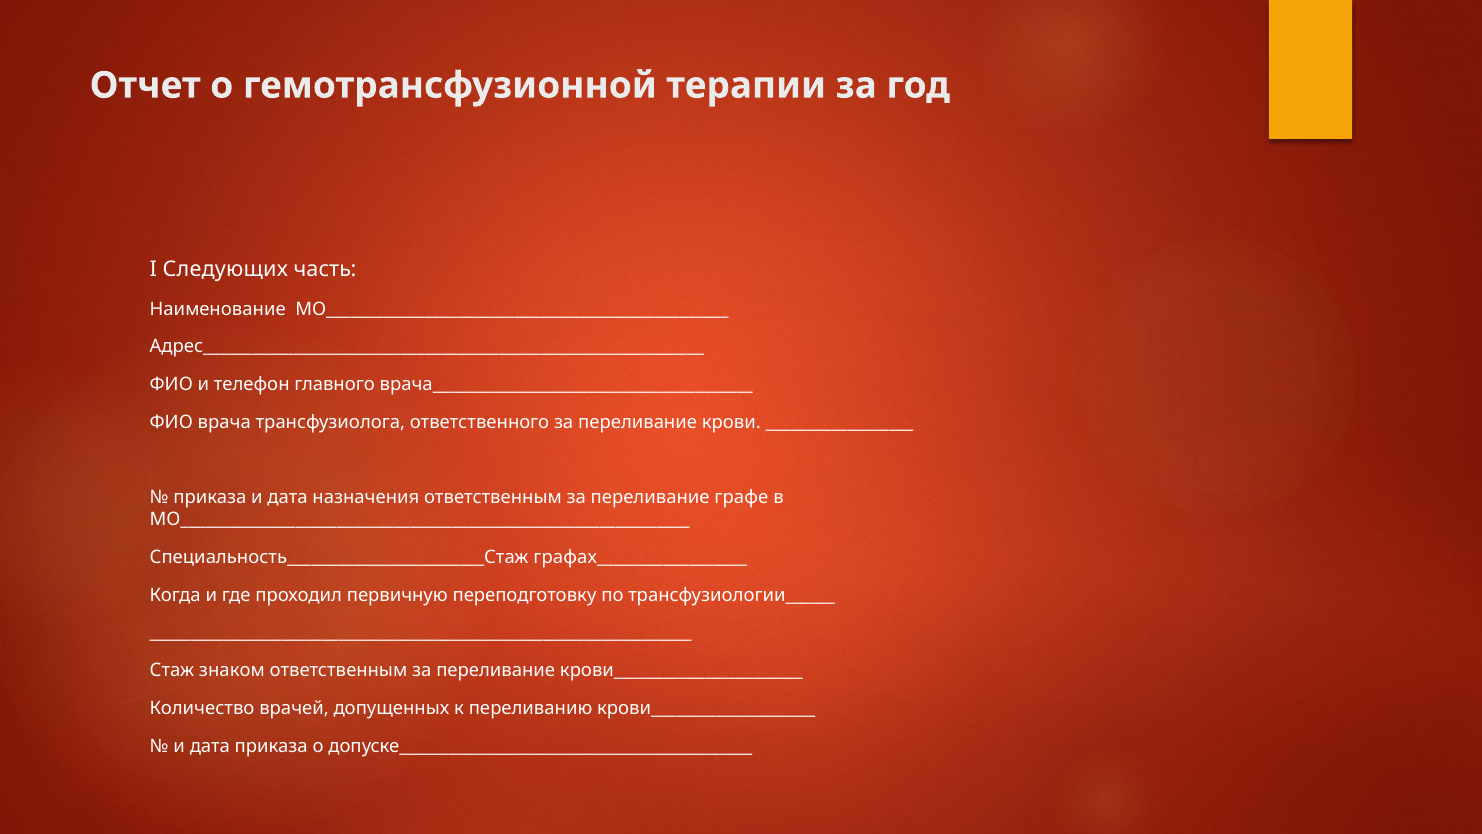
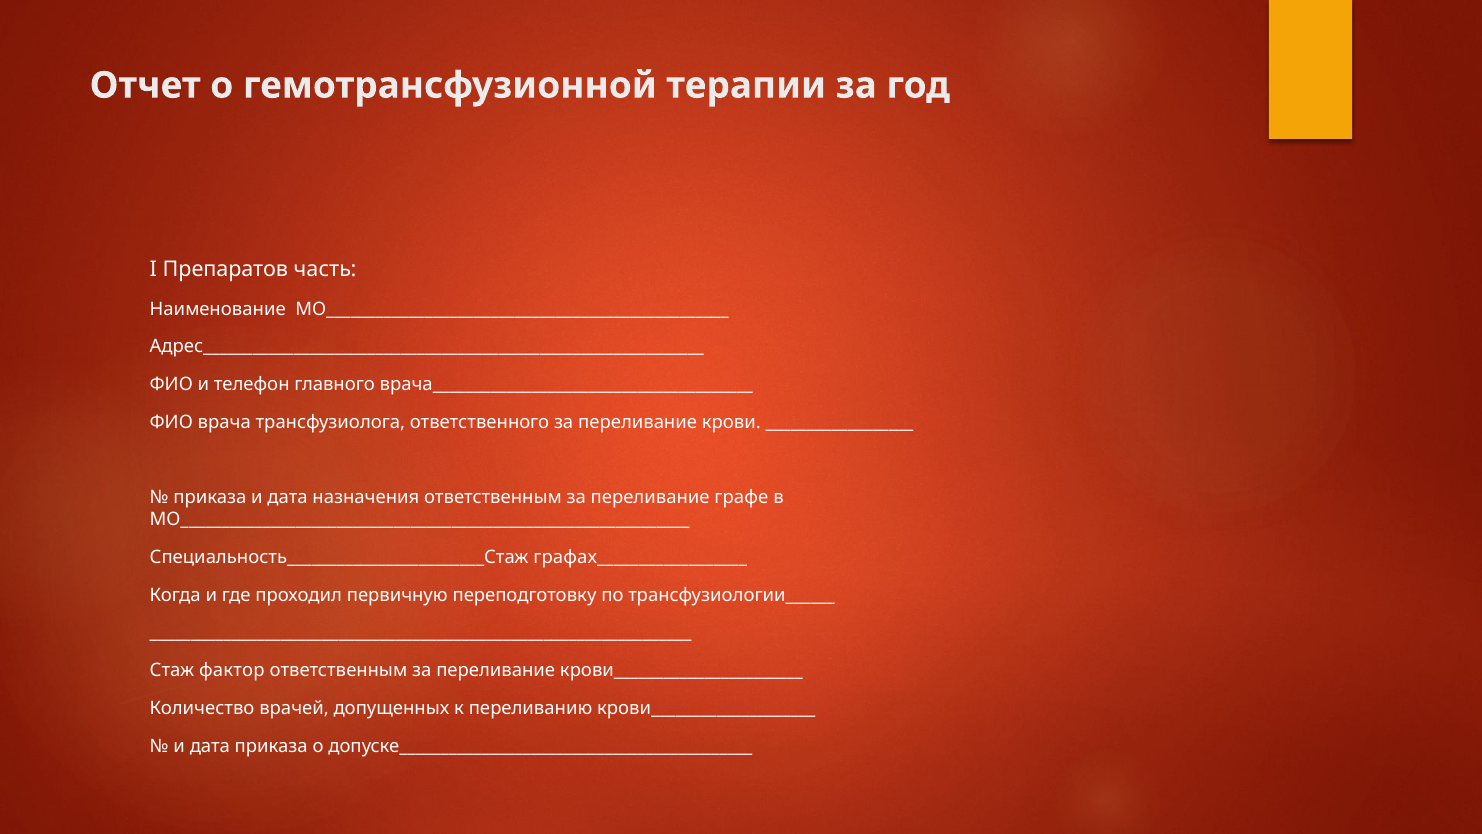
Следующих: Следующих -> Препаратов
знаком: знаком -> фактор
